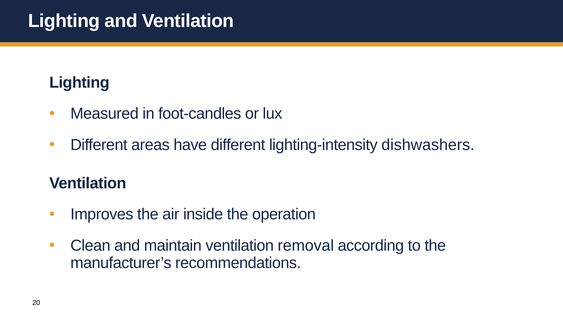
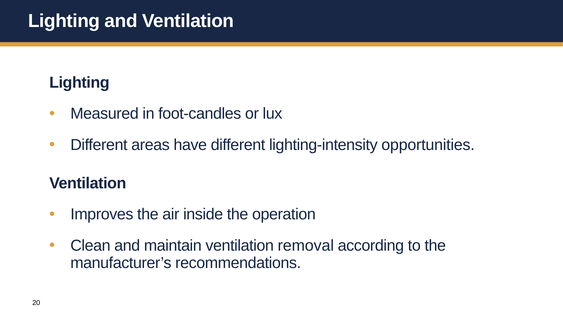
dishwashers: dishwashers -> opportunities
